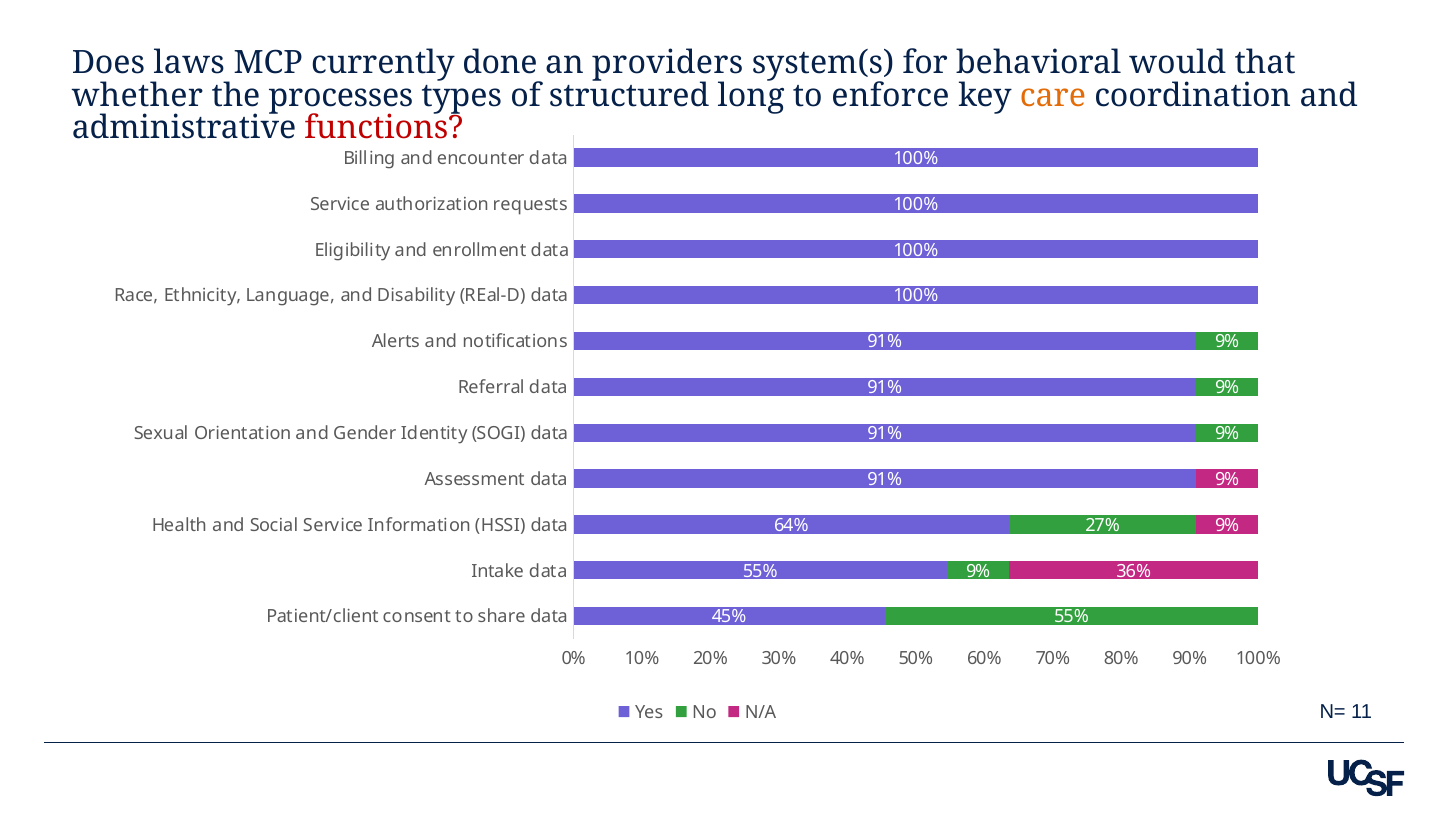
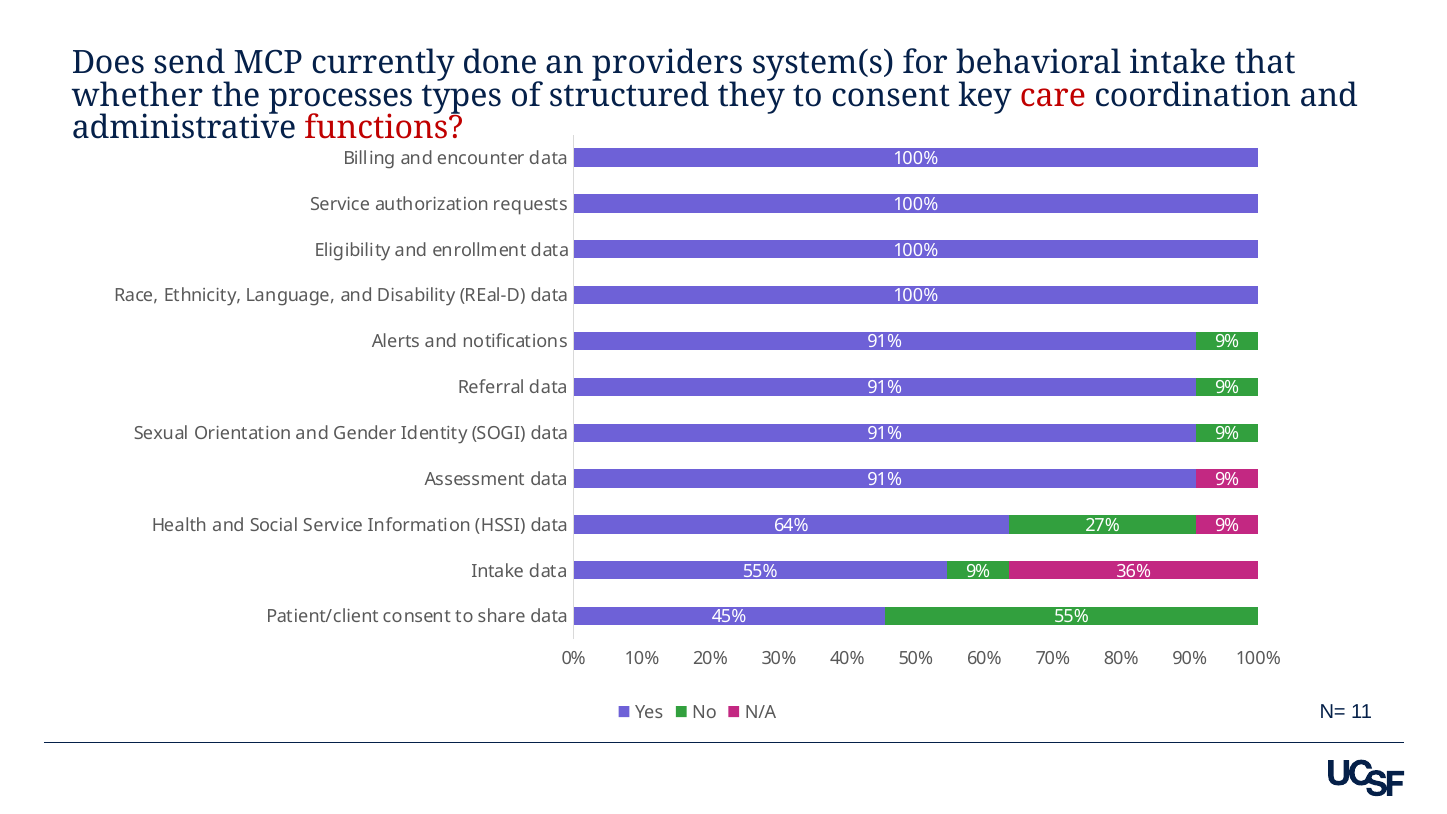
laws: laws -> send
behavioral would: would -> intake
long: long -> they
to enforce: enforce -> consent
care colour: orange -> red
